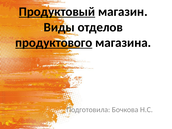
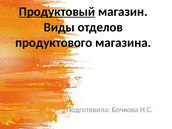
продуктового underline: present -> none
